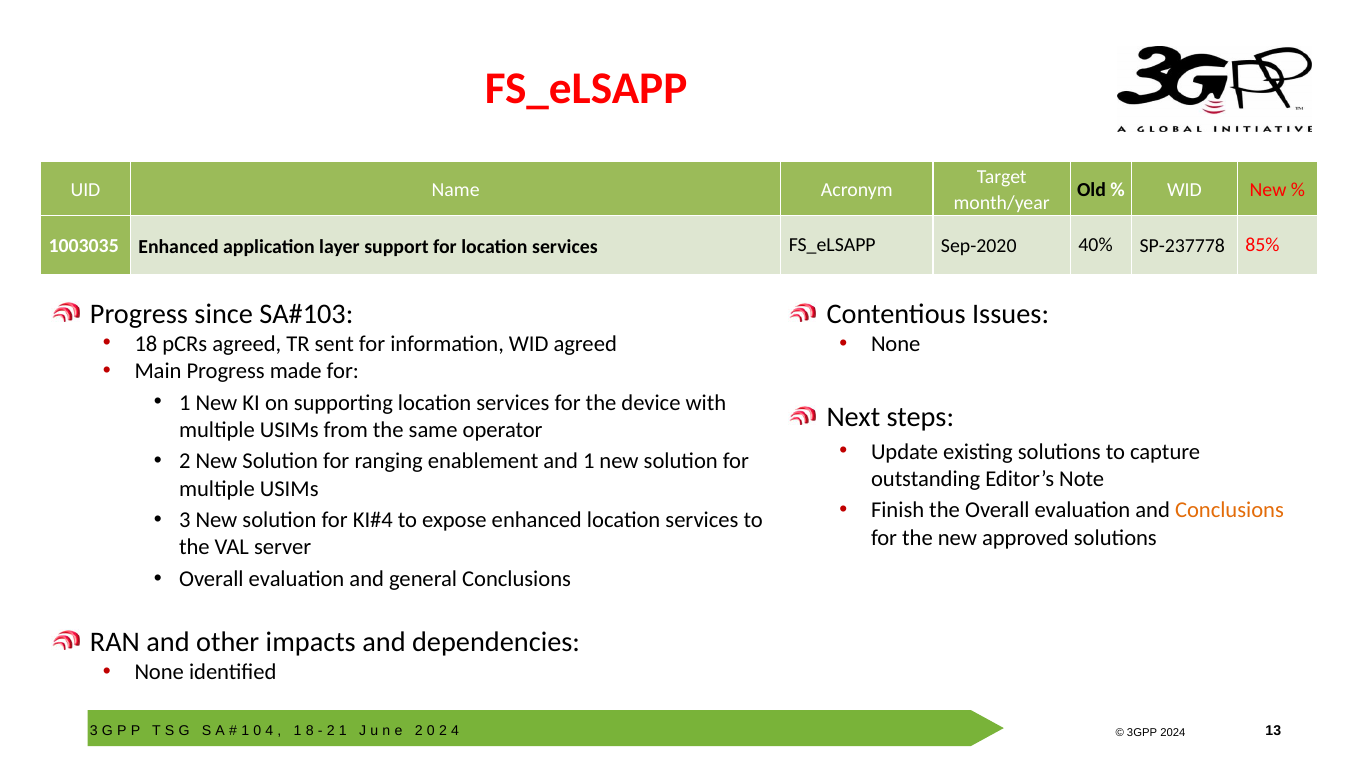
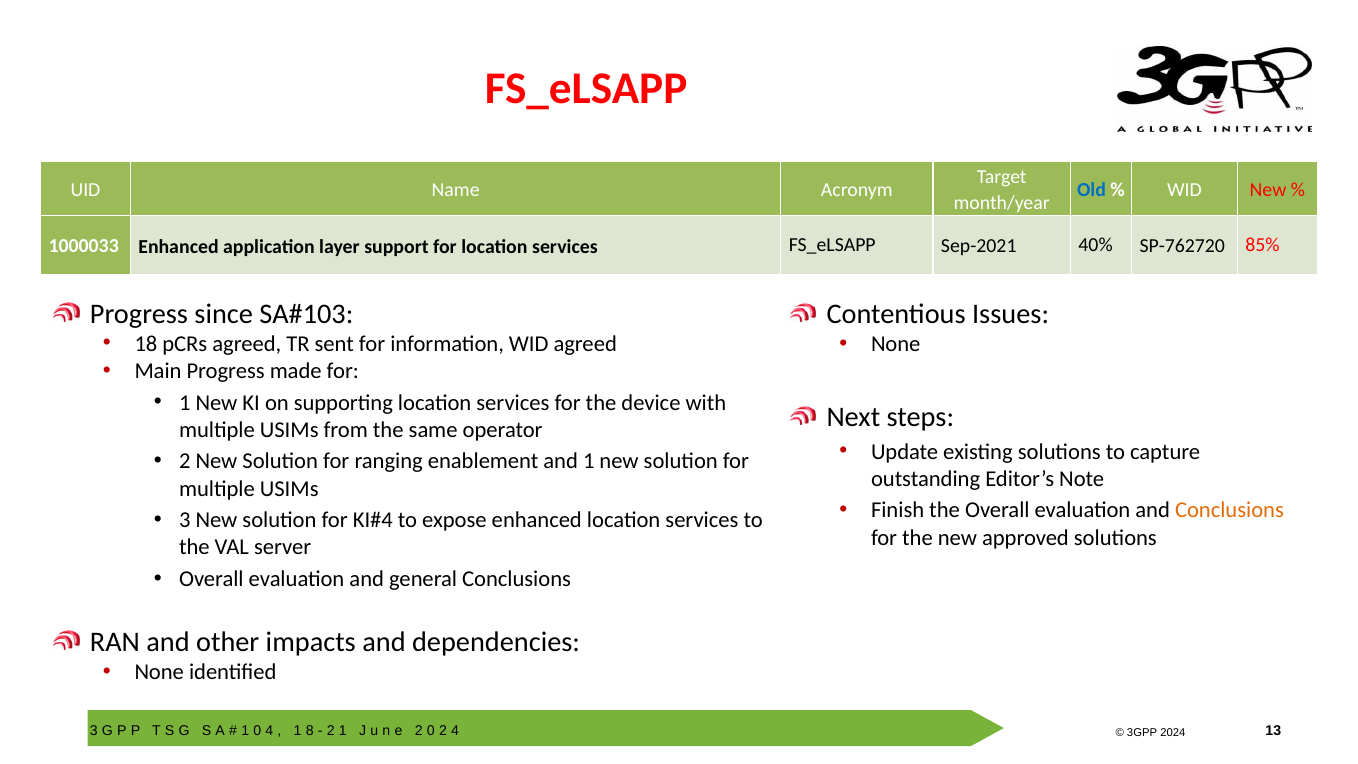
Old colour: black -> blue
1003035: 1003035 -> 1000033
Sep-2020: Sep-2020 -> Sep-2021
SP-237778: SP-237778 -> SP-762720
